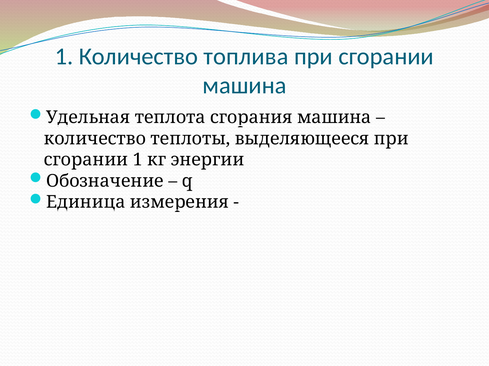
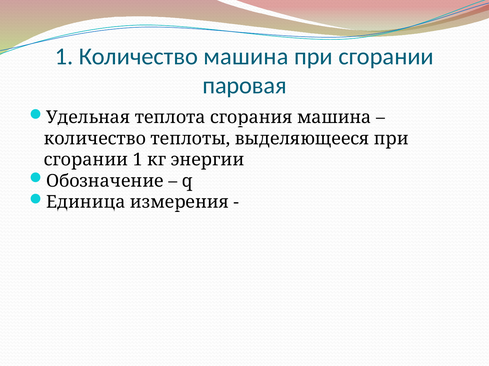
Количество топлива: топлива -> машина
машина at (244, 86): машина -> паровая
